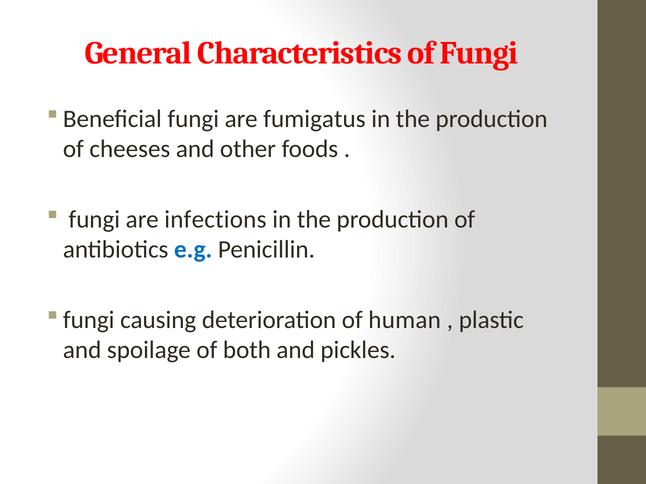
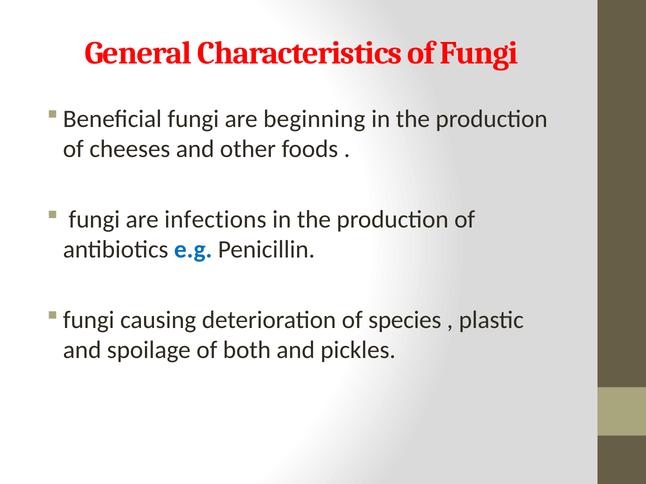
fumigatus: fumigatus -> beginning
human: human -> species
